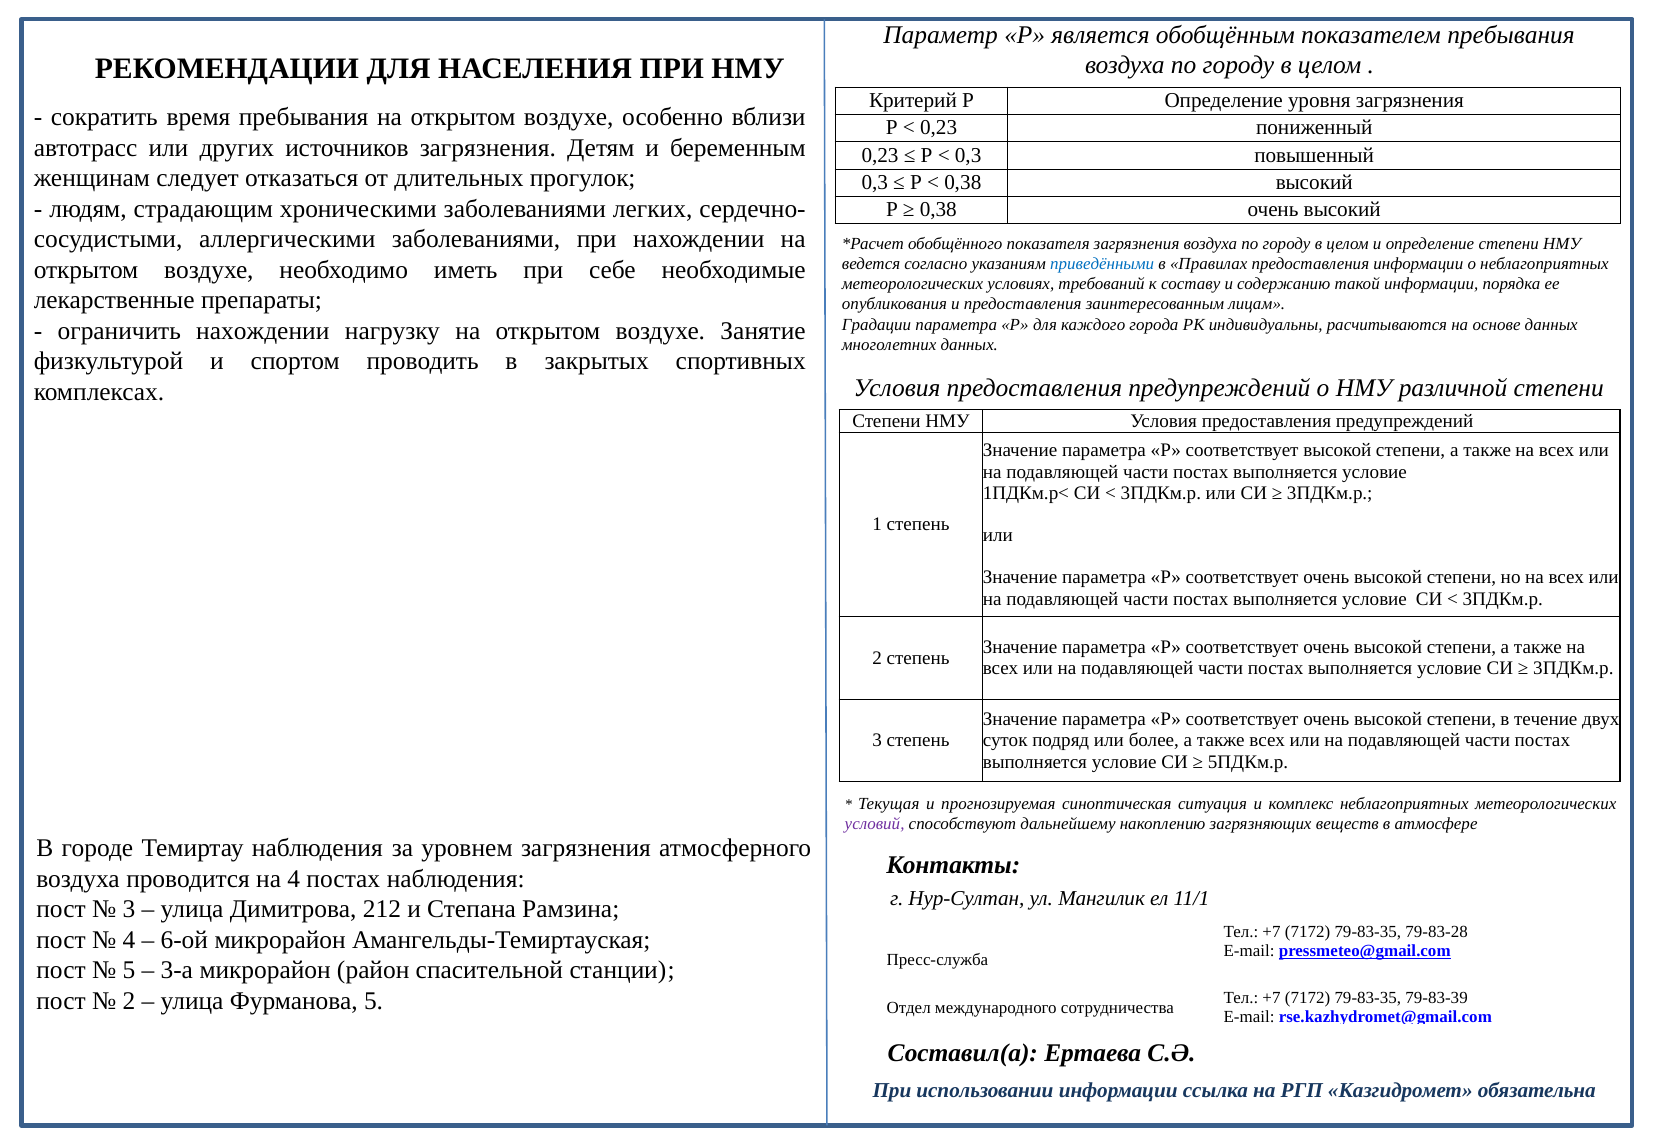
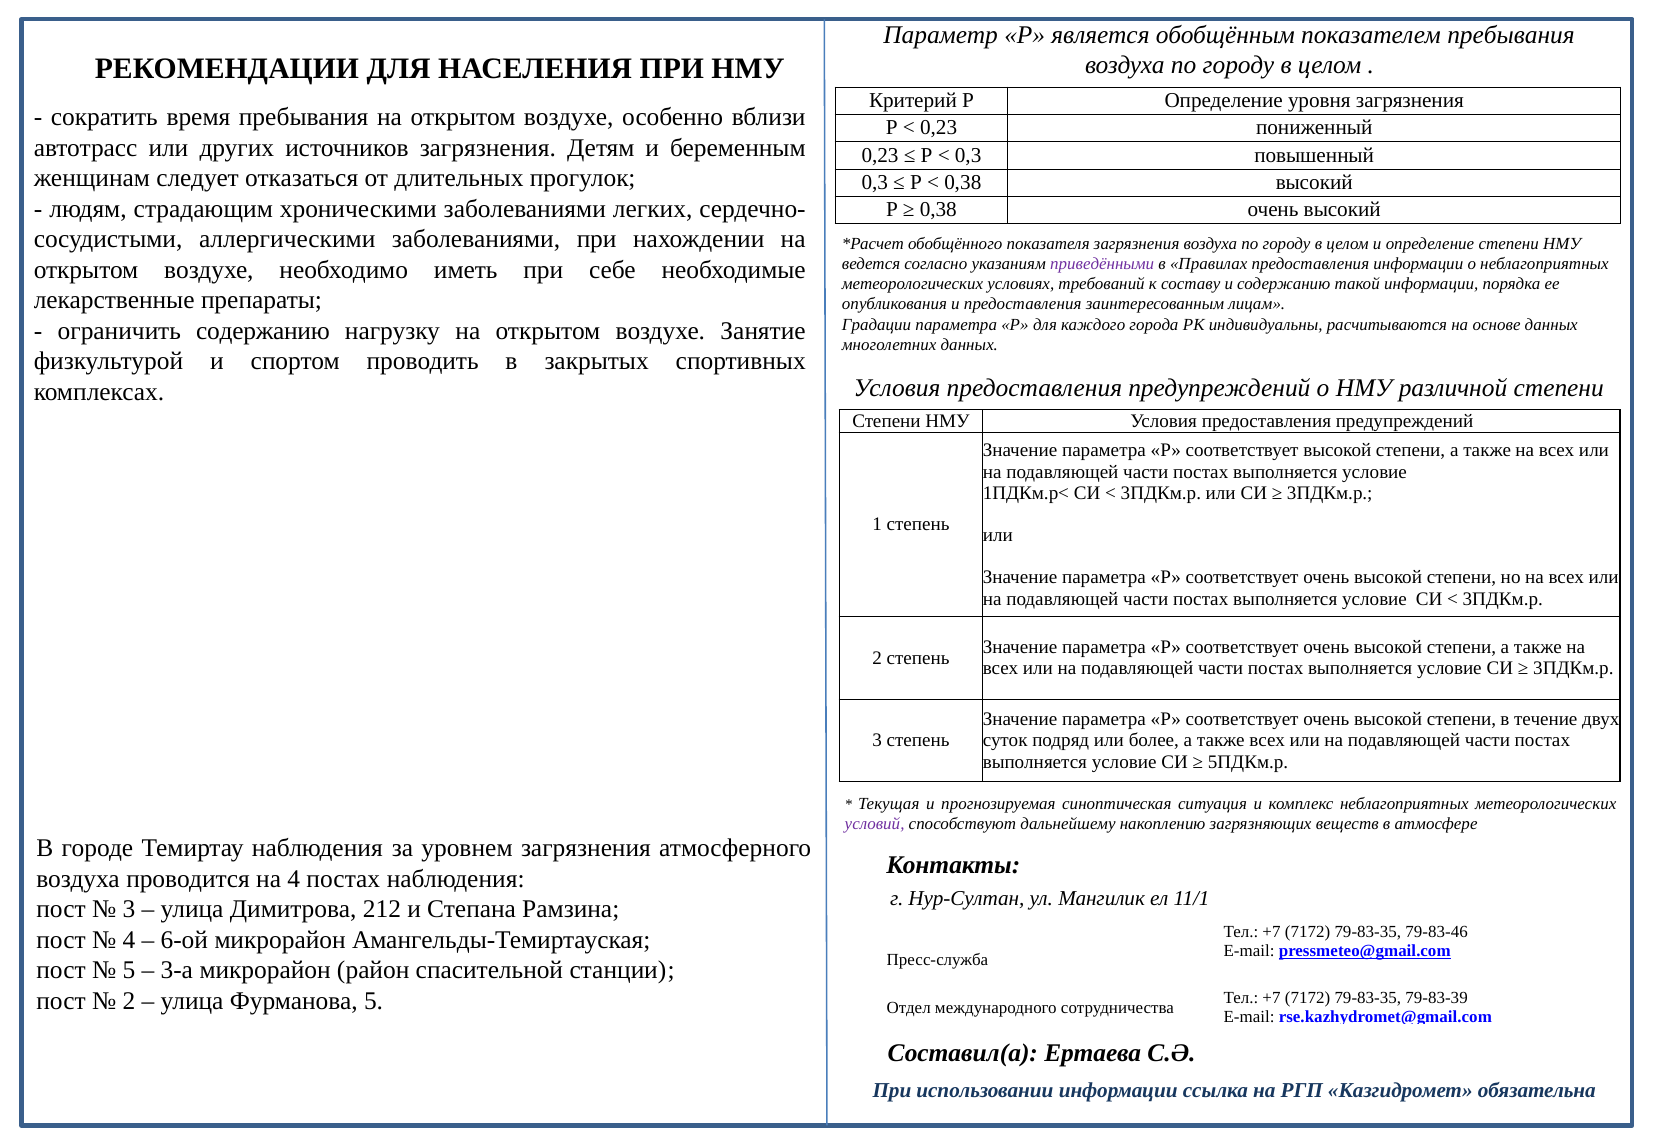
приведёнными colour: blue -> purple
ограничить нахождении: нахождении -> содержанию
79-83-28: 79-83-28 -> 79-83-46
